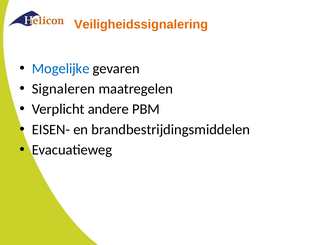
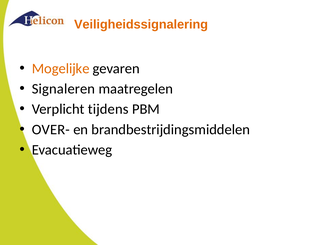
Mogelijke colour: blue -> orange
andere: andere -> tijdens
EISEN-: EISEN- -> OVER-
